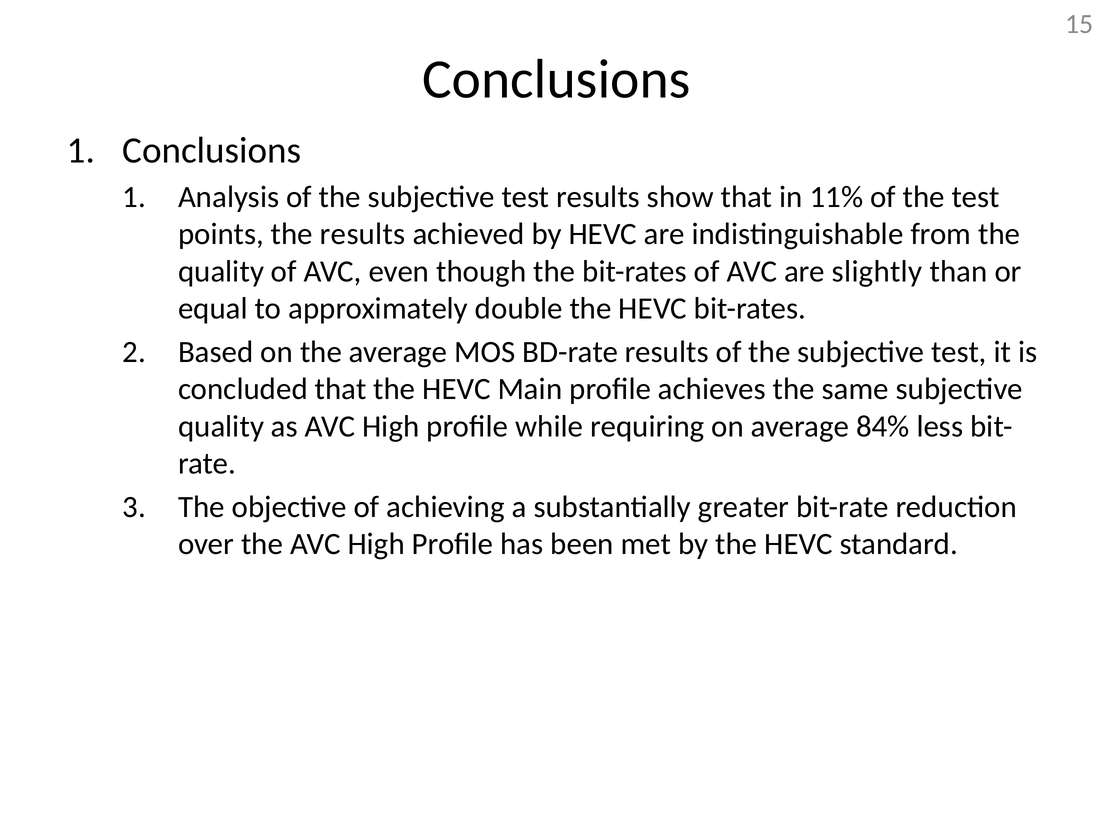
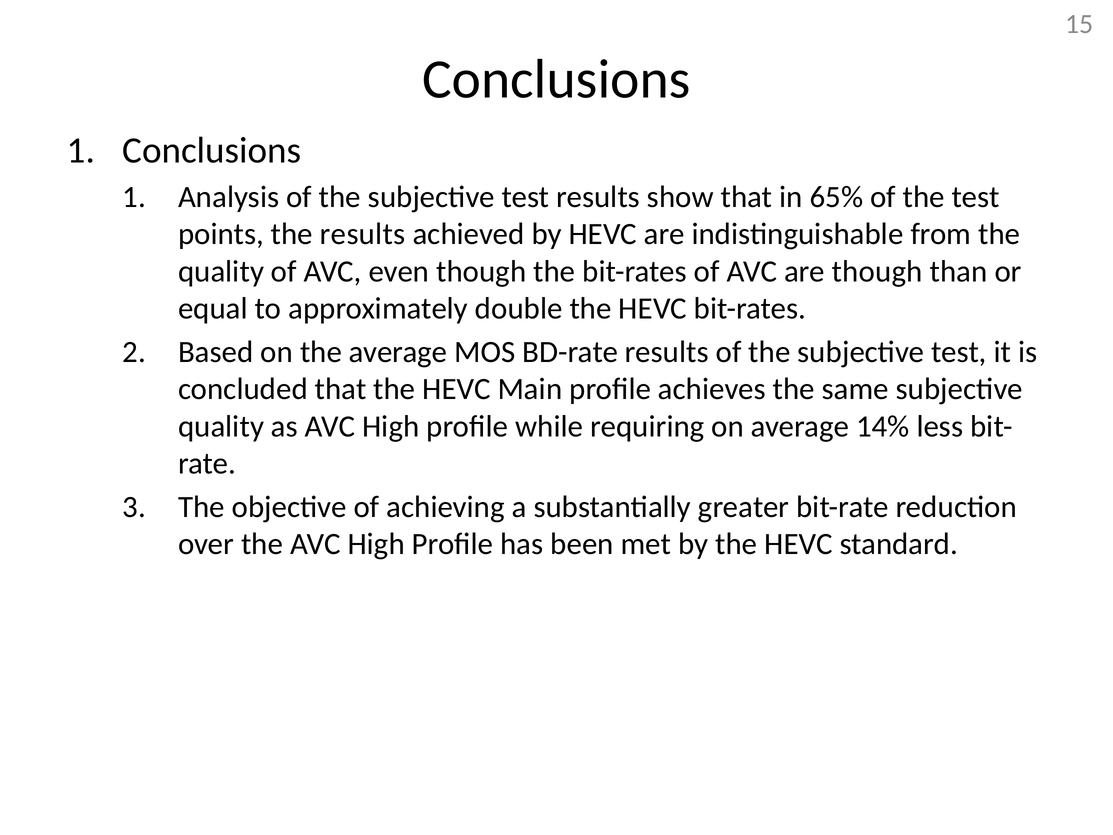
11%: 11% -> 65%
are slightly: slightly -> though
84%: 84% -> 14%
